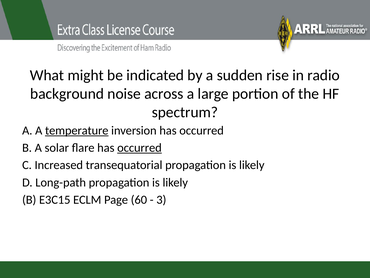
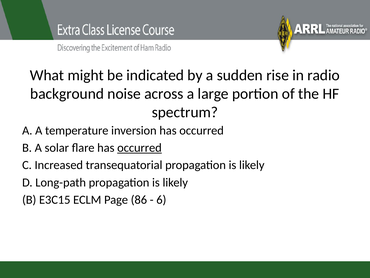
temperature underline: present -> none
60: 60 -> 86
3: 3 -> 6
